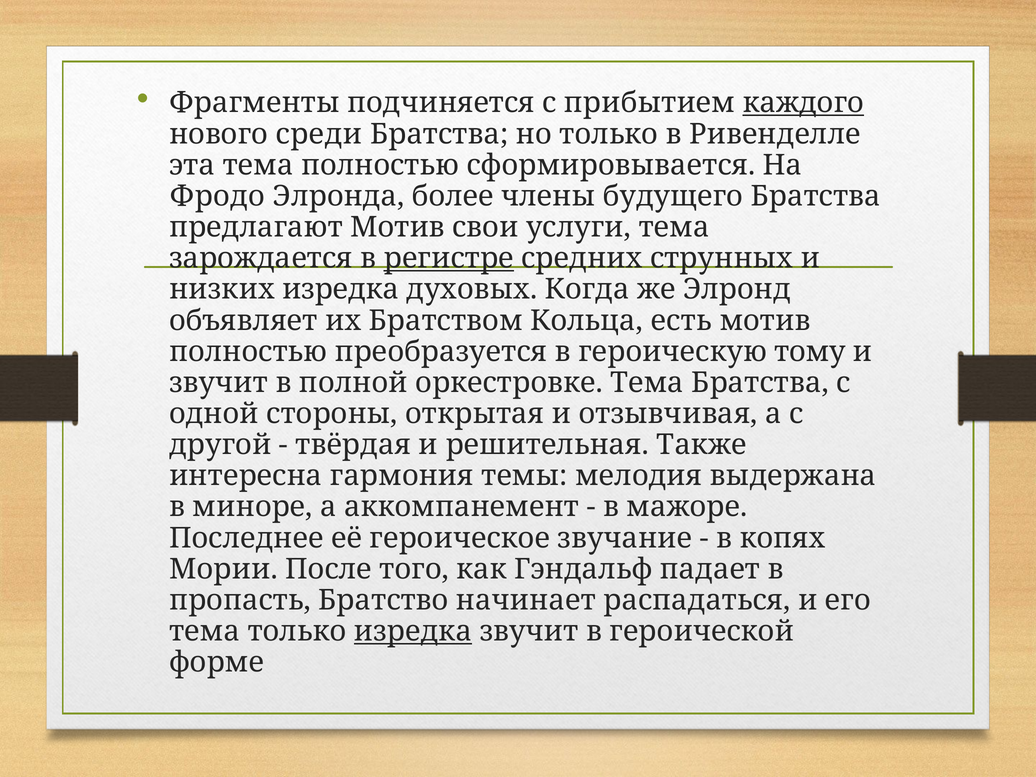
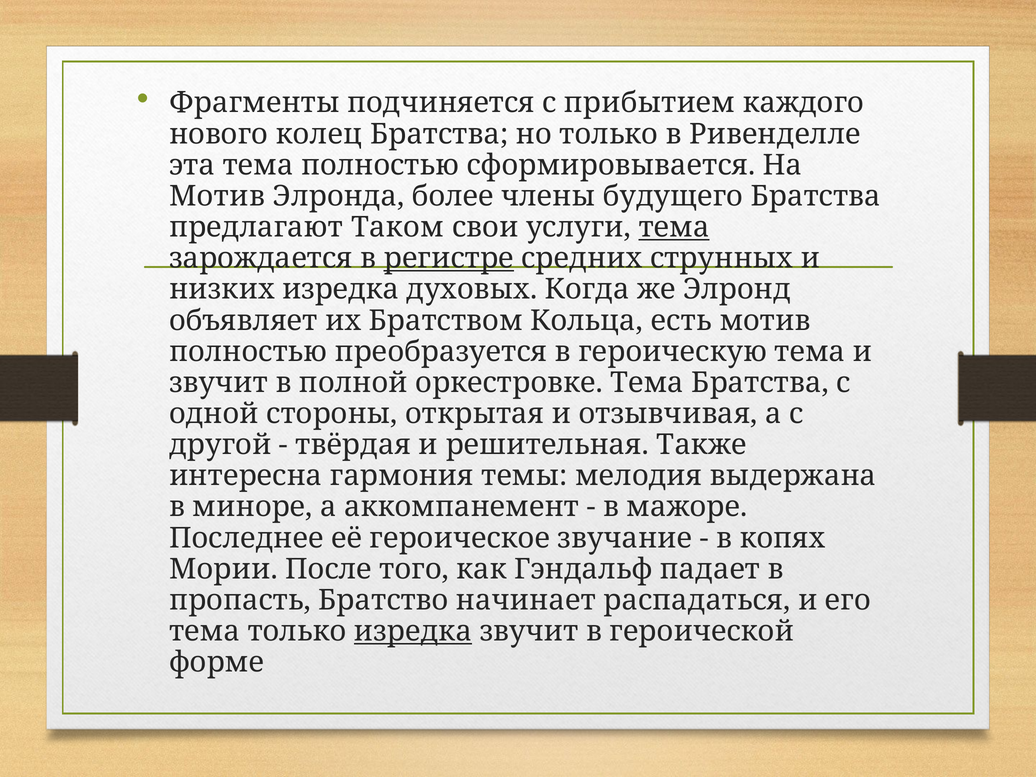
каждого underline: present -> none
среди: среди -> колец
Фродо at (217, 196): Фродо -> Мотив
предлагают Мотив: Мотив -> Таком
тема at (674, 227) underline: none -> present
героическую тому: тому -> тема
